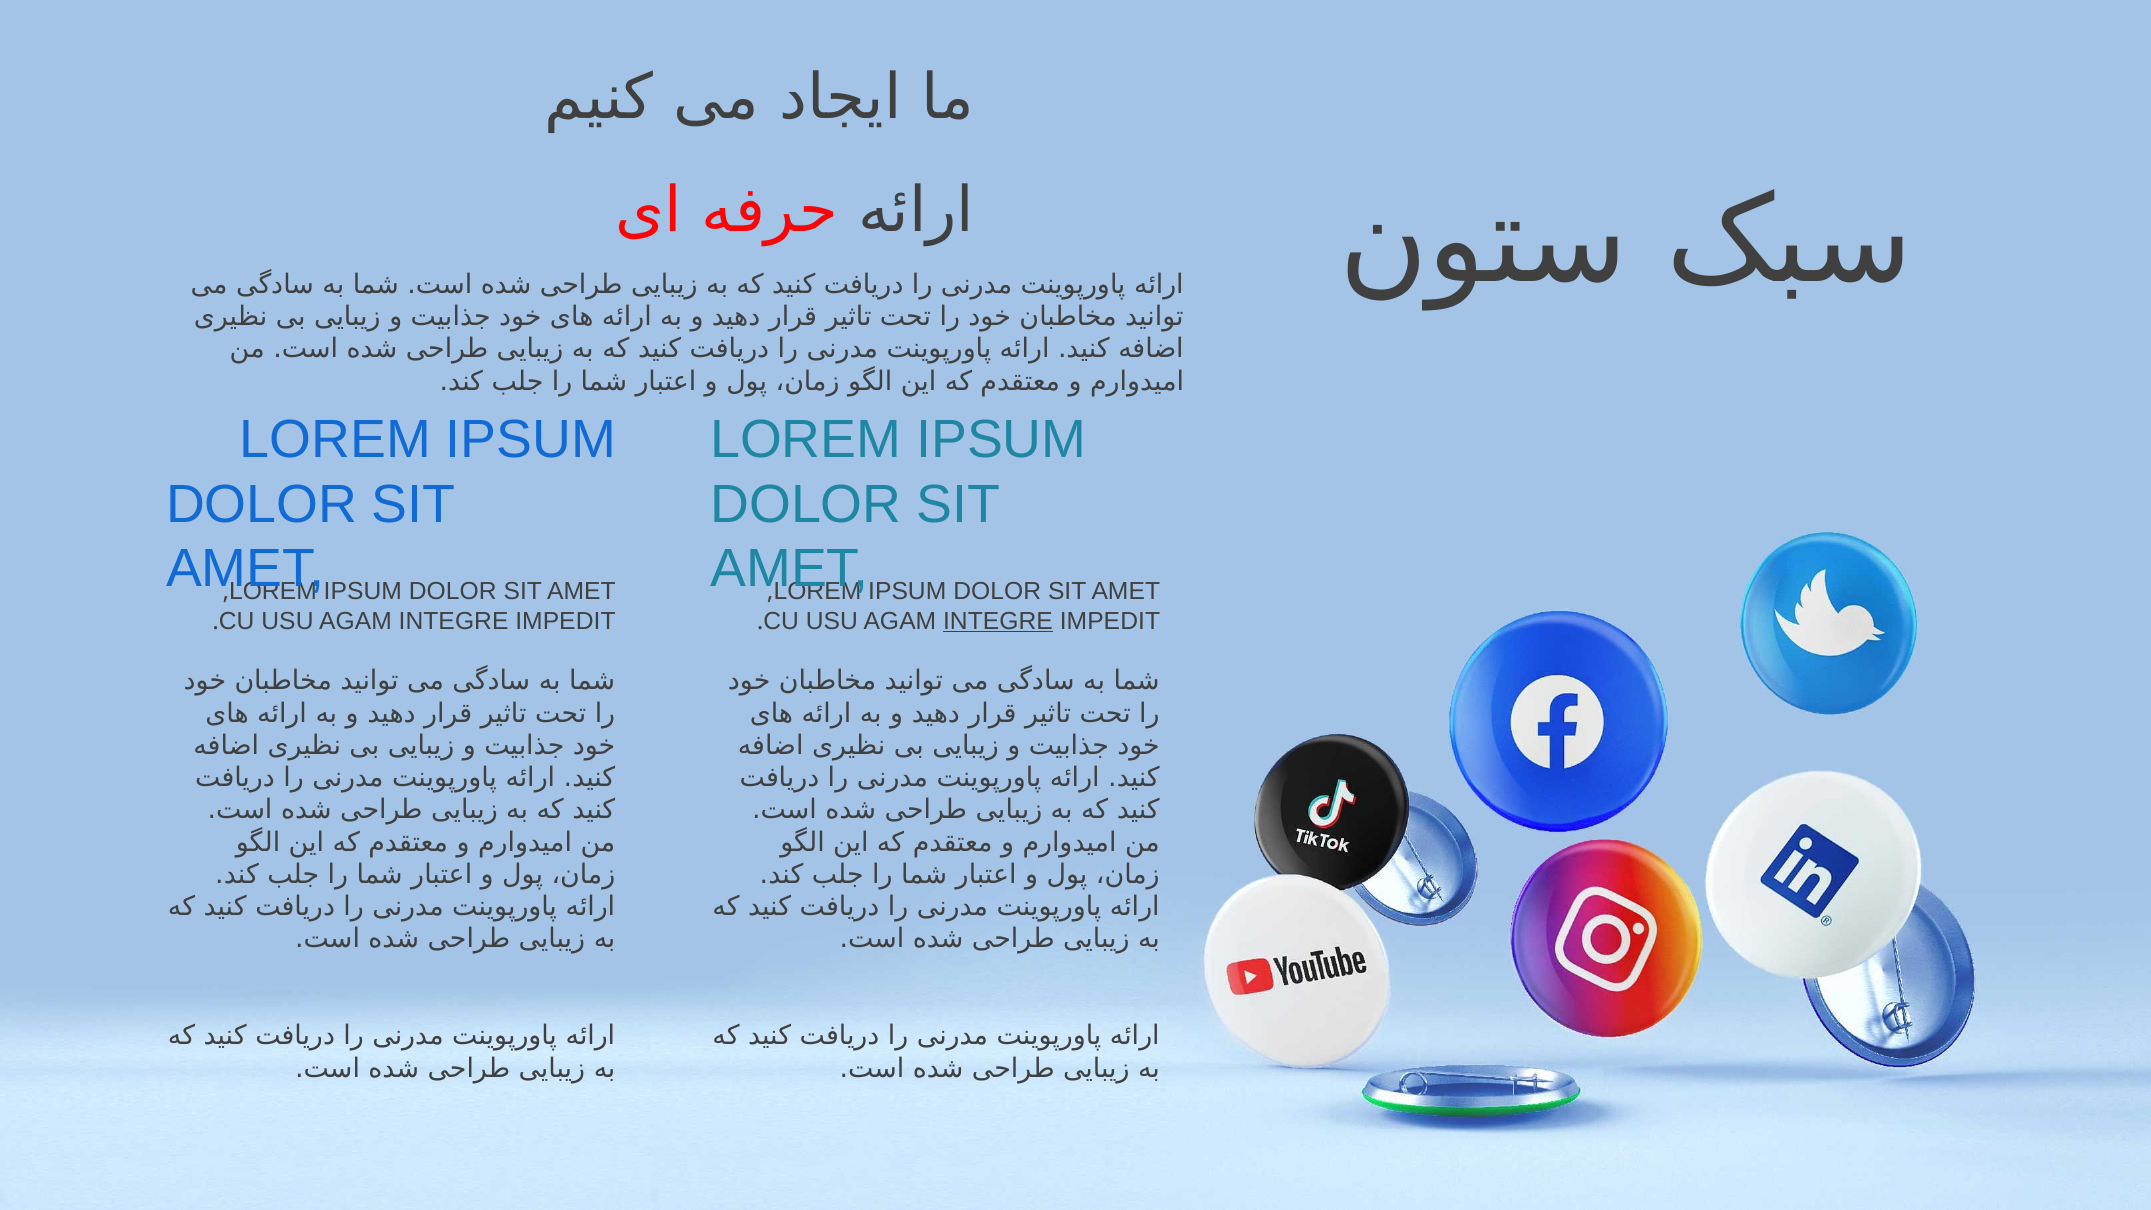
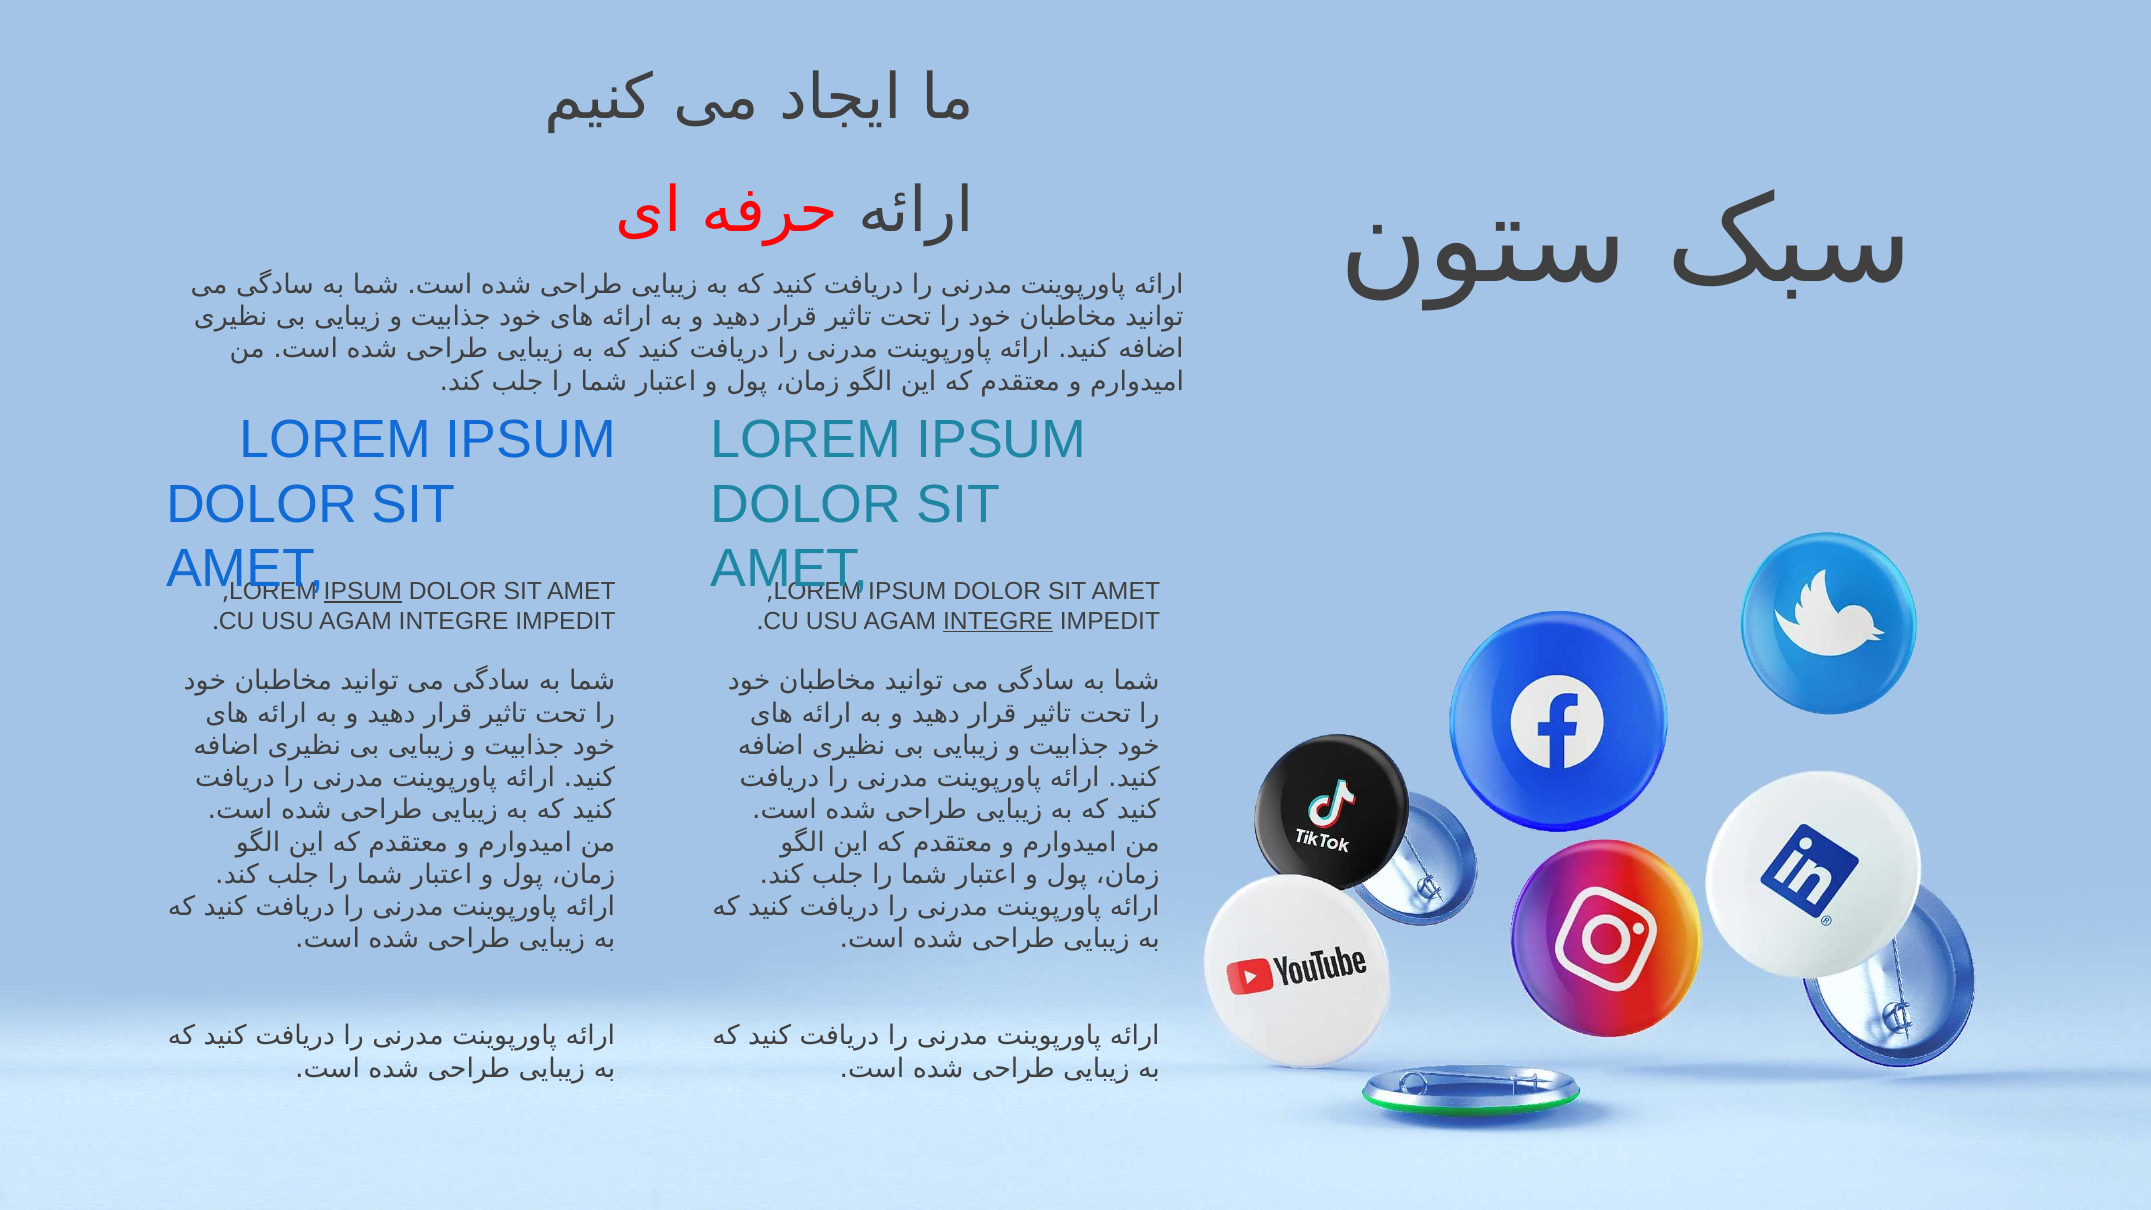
IPSUM at (363, 591) underline: none -> present
